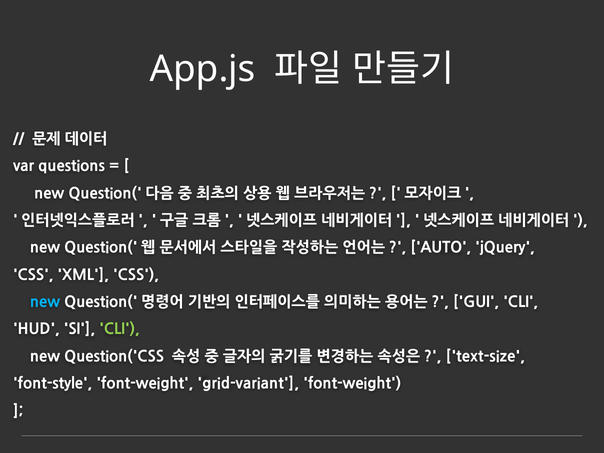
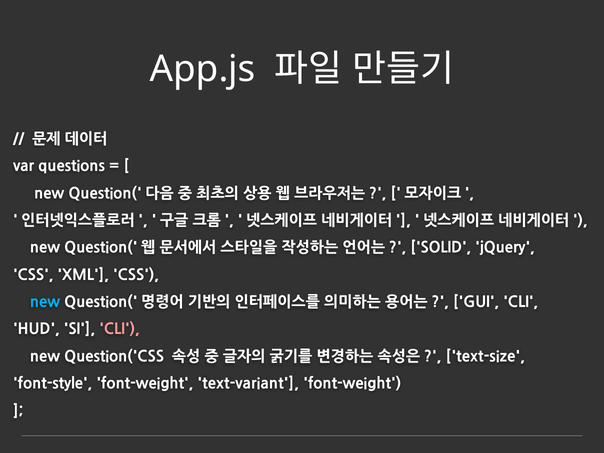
AUTO: AUTO -> SOLID
CLI at (119, 329) colour: light green -> pink
grid-variant: grid-variant -> text-variant
